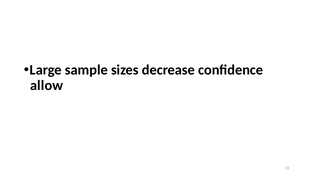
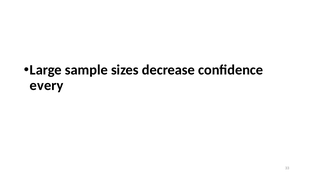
allow: allow -> every
